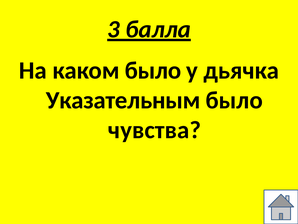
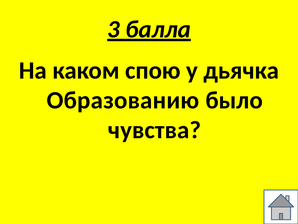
каком было: было -> спою
Указательным: Указательным -> Образованию
